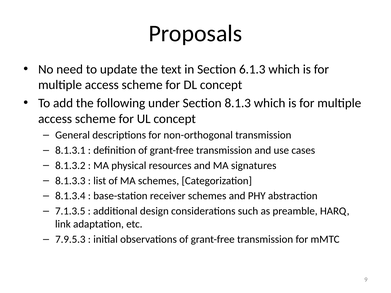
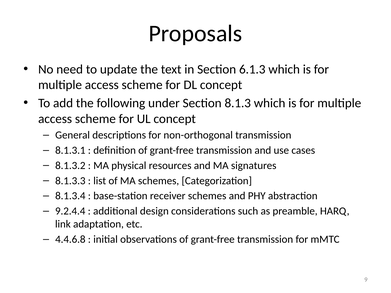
7.1.3.5: 7.1.3.5 -> 9.2.4.4
7.9.5.3: 7.9.5.3 -> 4.4.6.8
